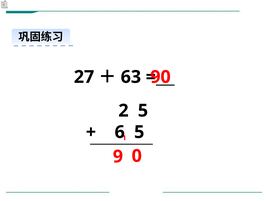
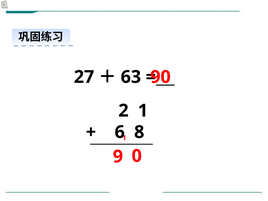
2 5: 5 -> 1
5 at (139, 132): 5 -> 8
